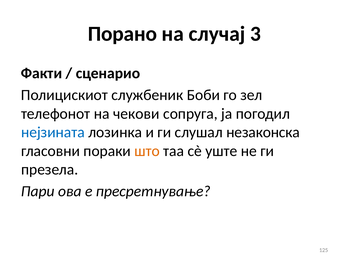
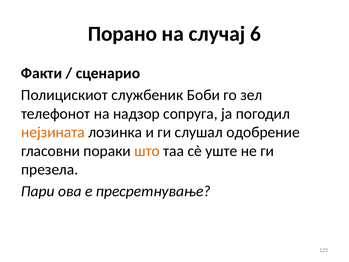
3: 3 -> 6
чекови: чекови -> надзор
нејзината colour: blue -> orange
незаконска: незаконска -> одобрение
